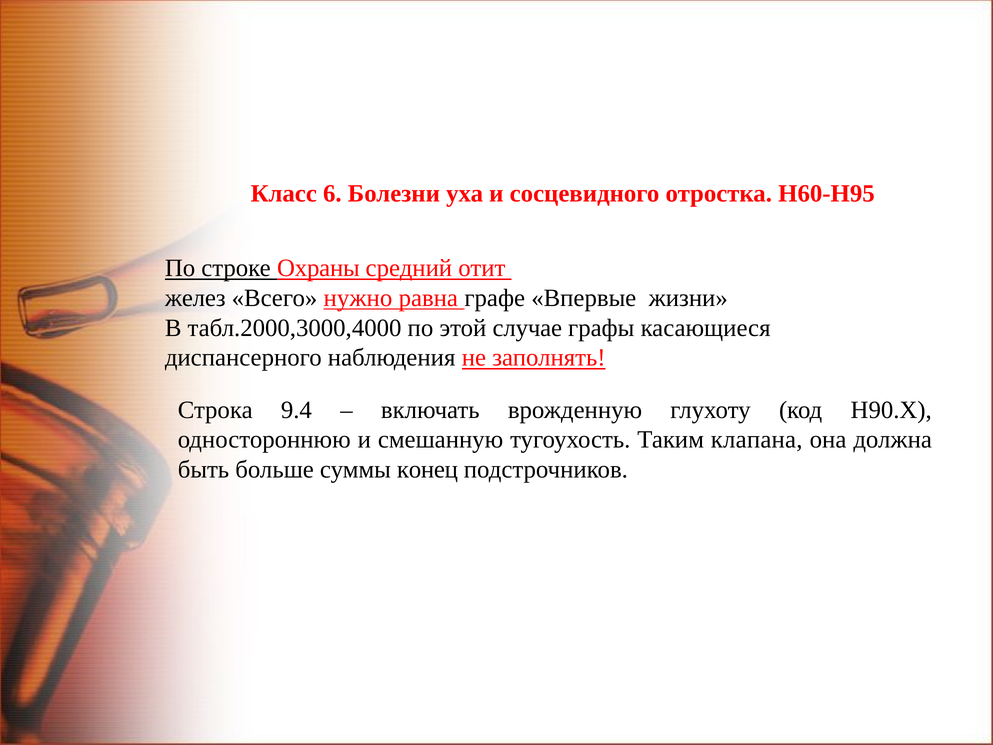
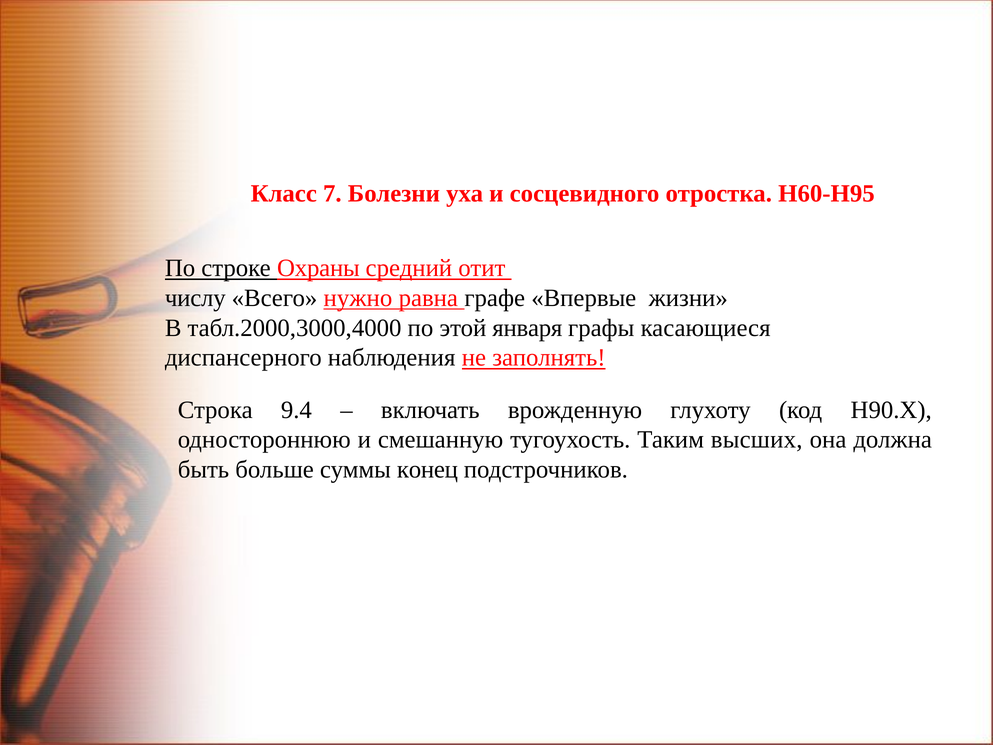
6: 6 -> 7
желез: желез -> числу
случае: случае -> января
клапана: клапана -> высших
